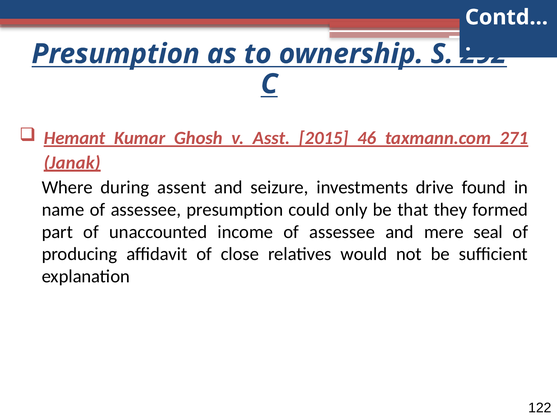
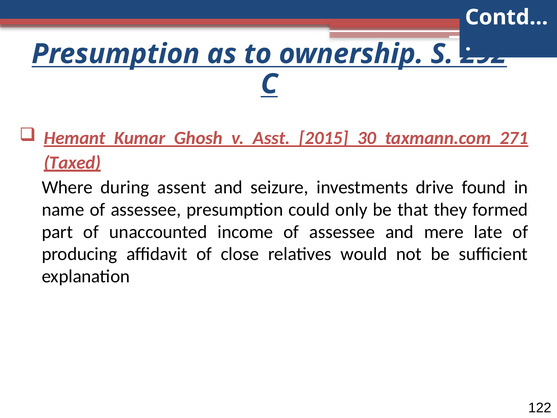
46: 46 -> 30
Janak: Janak -> Taxed
seal: seal -> late
